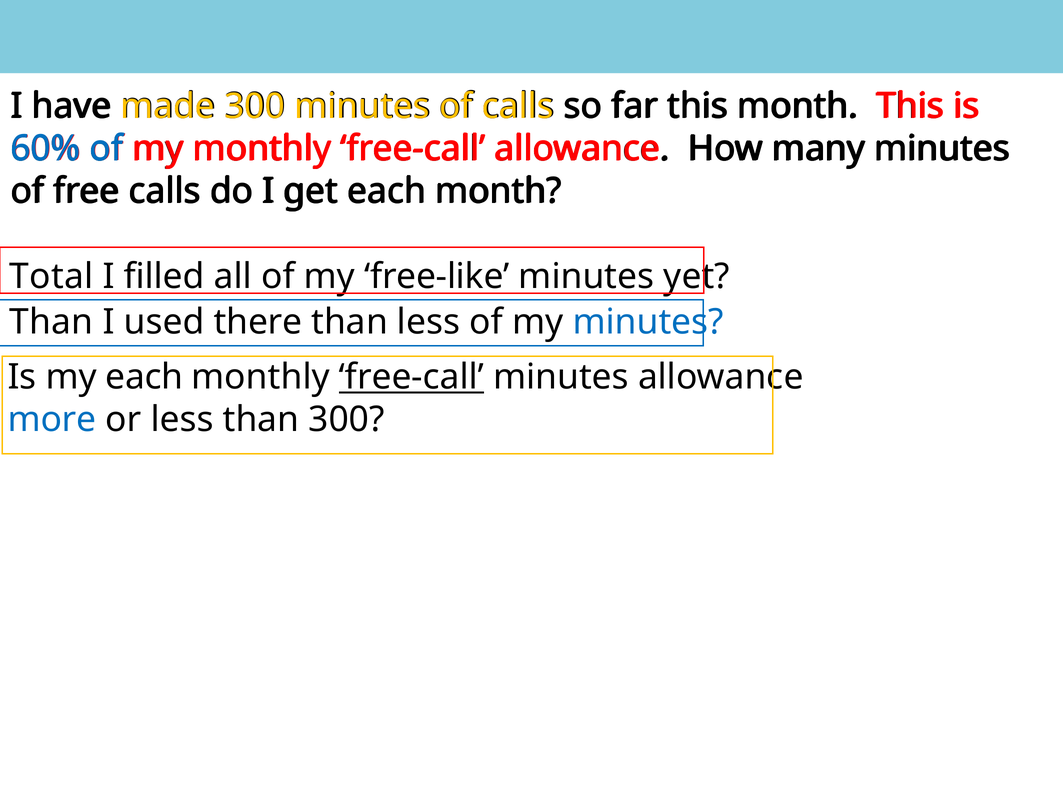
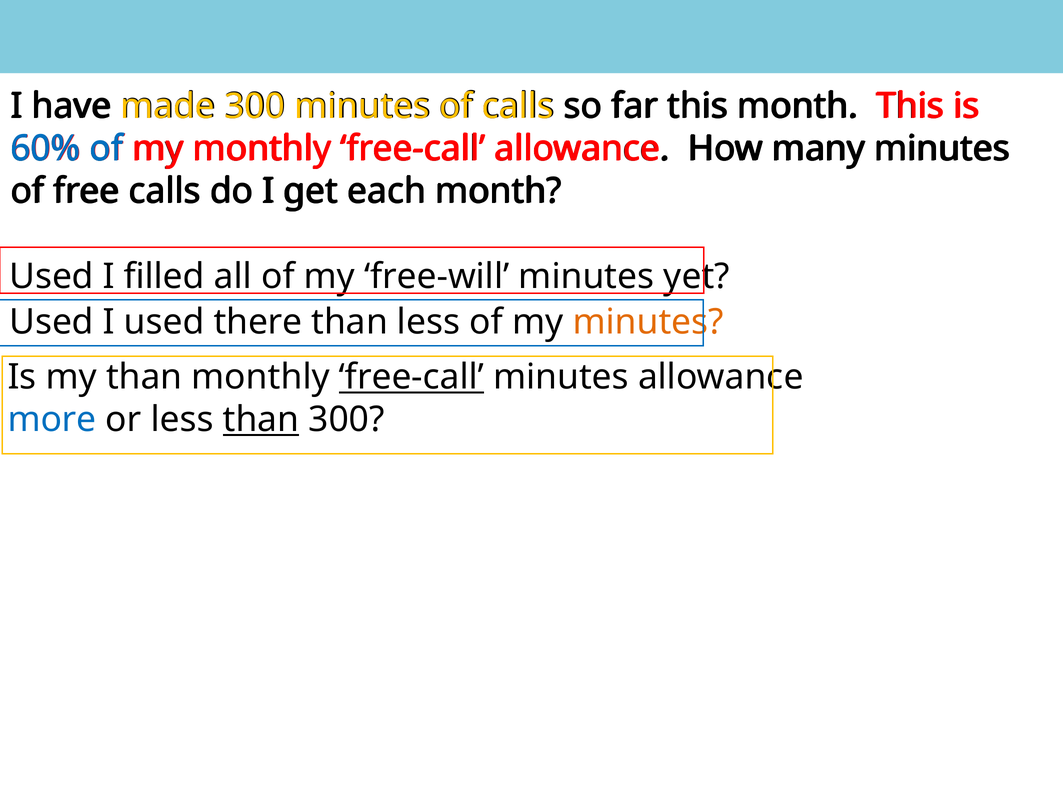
Total at (51, 276): Total -> Used
free-like: free-like -> free-will
Than at (51, 322): Than -> Used
minutes at (648, 322) colour: blue -> orange
my each: each -> than
than at (261, 420) underline: none -> present
